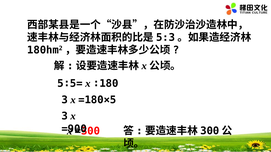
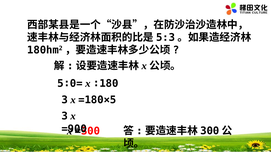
5∶5=: 5∶5= -> 5∶0=
